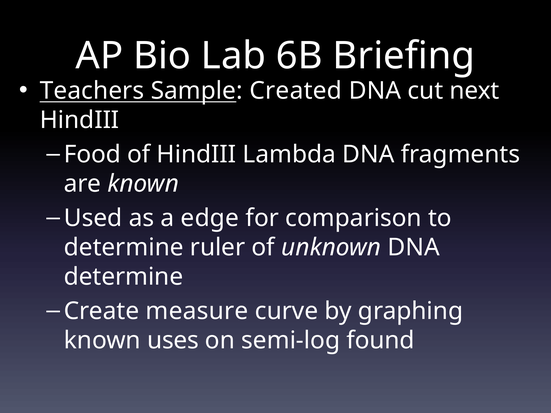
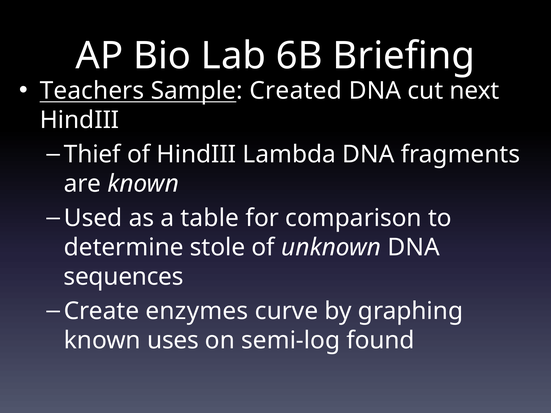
Food: Food -> Thief
edge: edge -> table
ruler: ruler -> stole
determine at (124, 277): determine -> sequences
measure: measure -> enzymes
